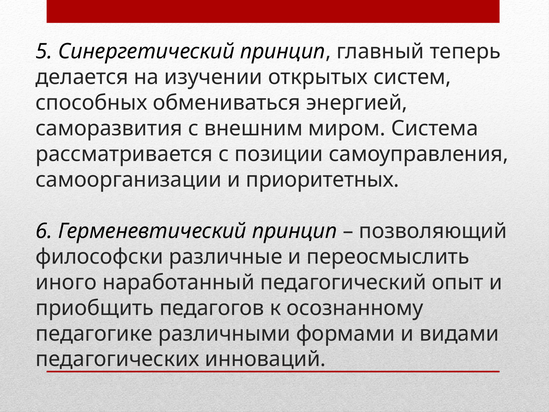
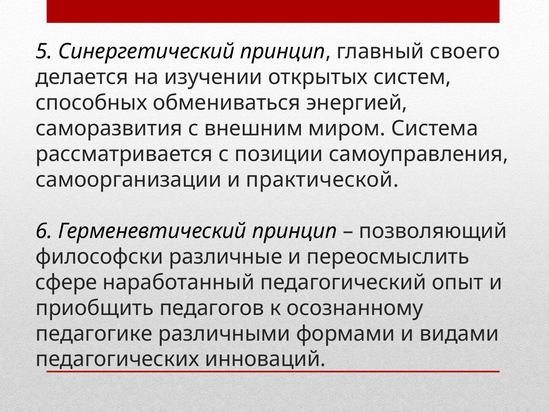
теперь: теперь -> своего
приоритетных: приоритетных -> практической
иного: иного -> сфере
